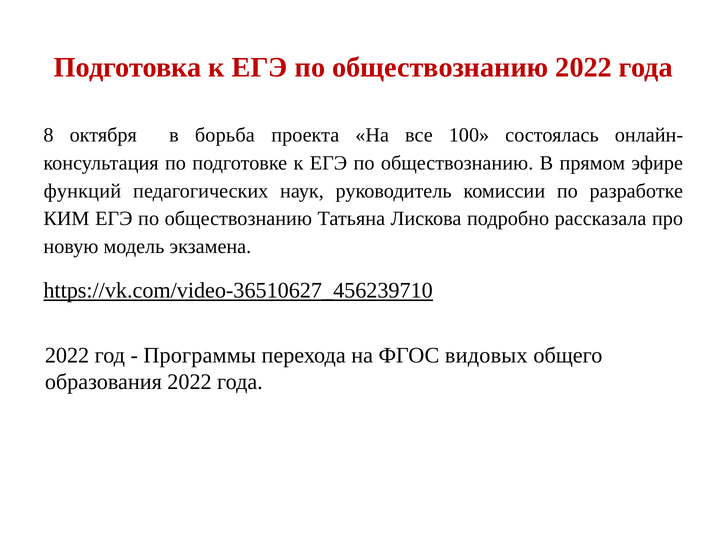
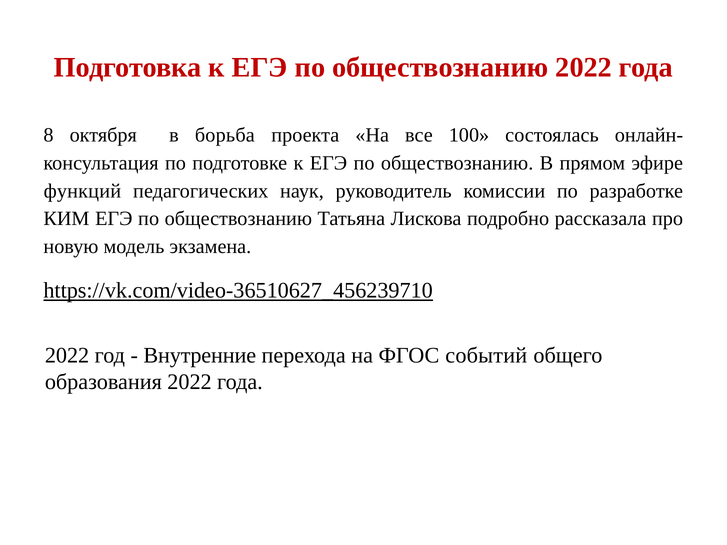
Программы: Программы -> Внутренние
видовых: видовых -> событий
